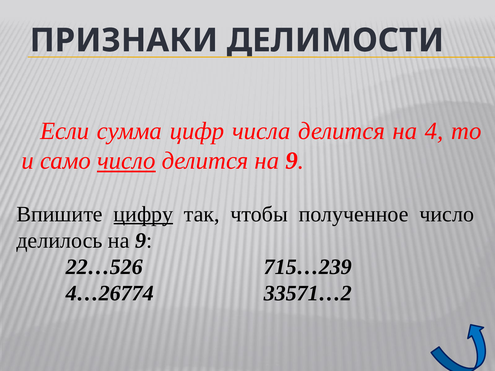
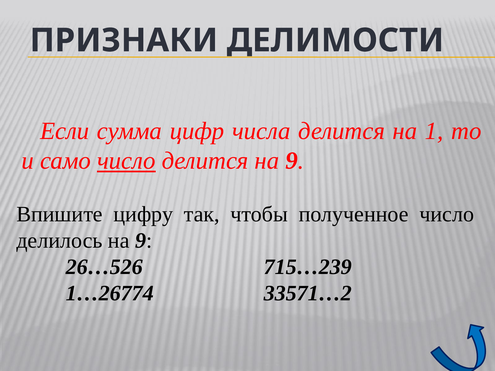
4: 4 -> 1
цифру underline: present -> none
22…526: 22…526 -> 26…526
4…26774: 4…26774 -> 1…26774
